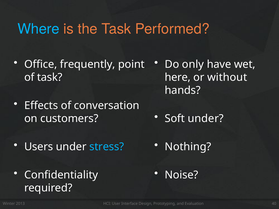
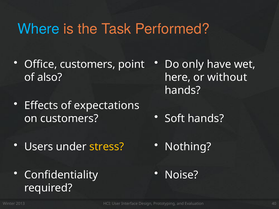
Office frequently: frequently -> customers
of task: task -> also
conversation: conversation -> expectations
Soft under: under -> hands
stress colour: light blue -> yellow
